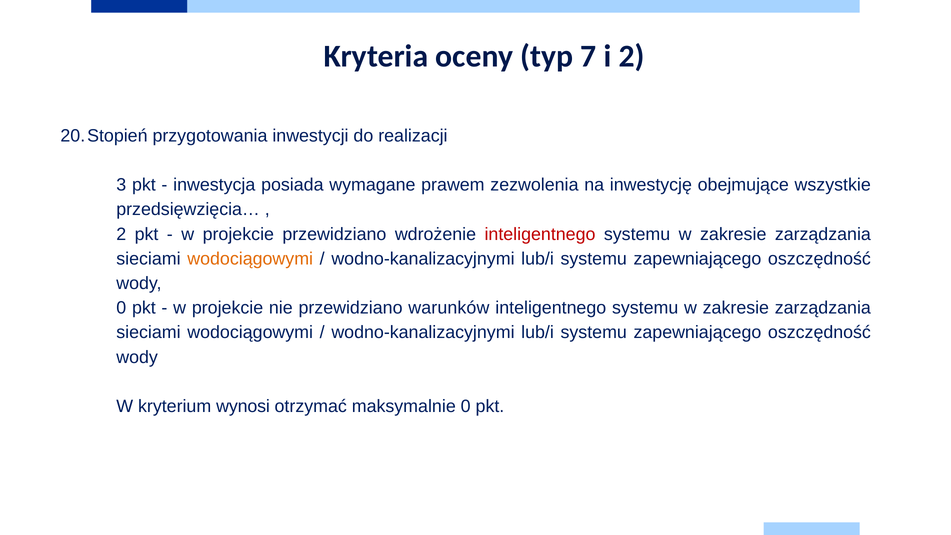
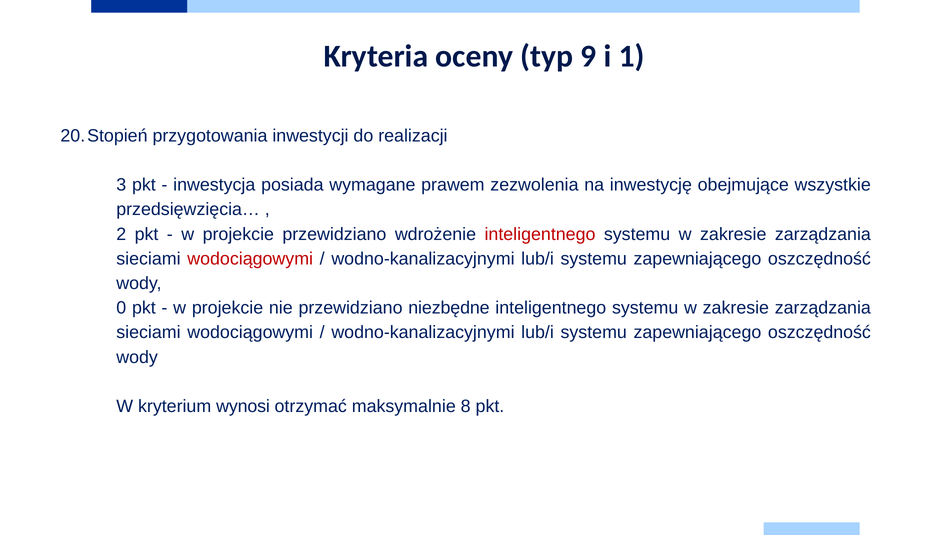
7: 7 -> 9
i 2: 2 -> 1
wodociągowymi at (250, 259) colour: orange -> red
warunków: warunków -> niezbędne
maksymalnie 0: 0 -> 8
